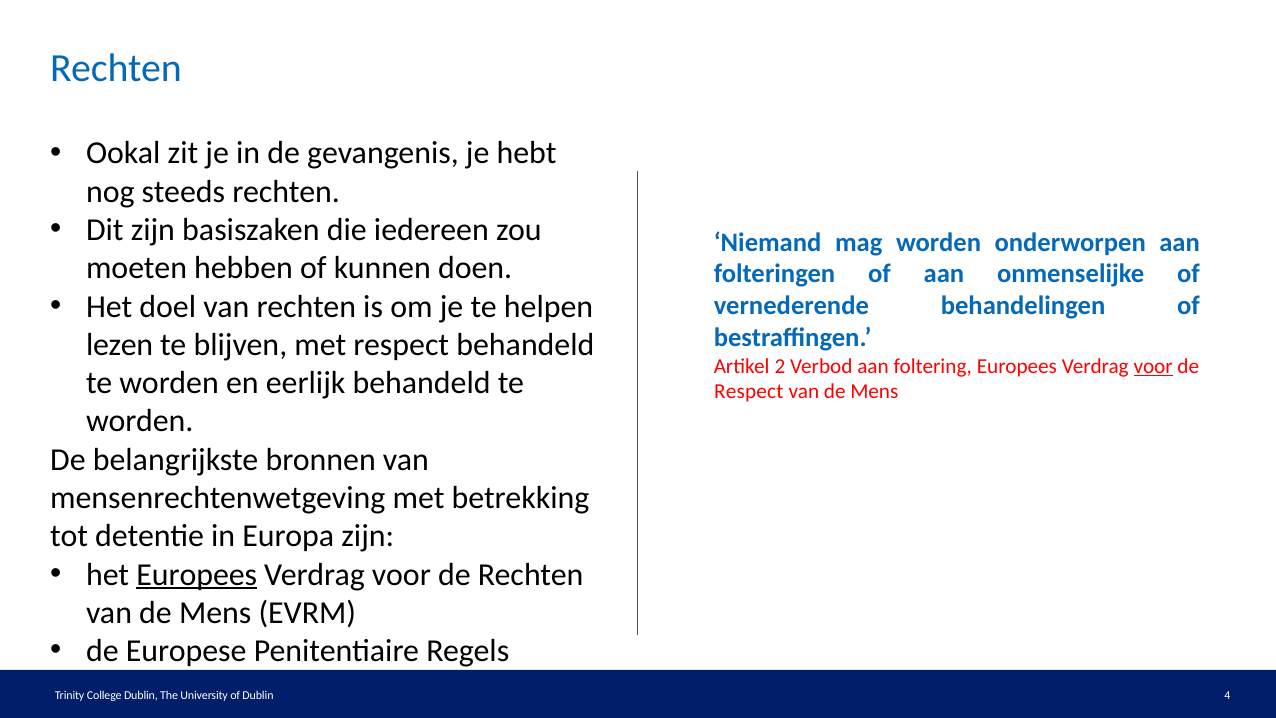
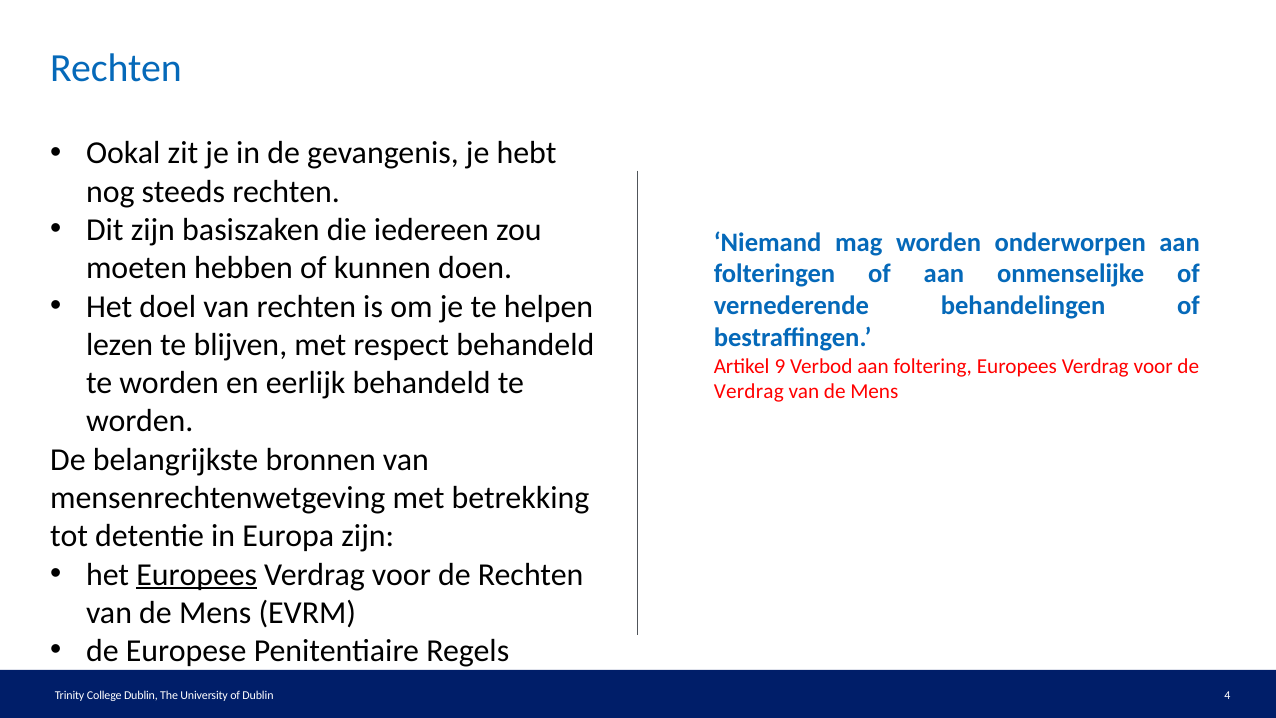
2: 2 -> 9
voor at (1153, 366) underline: present -> none
Respect at (749, 392): Respect -> Verdrag
